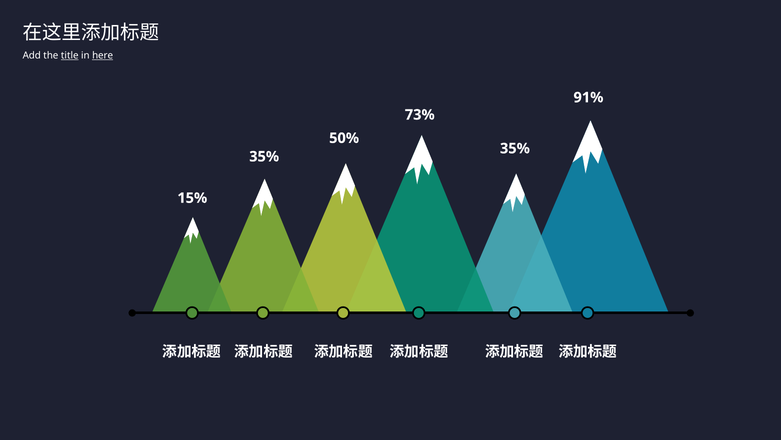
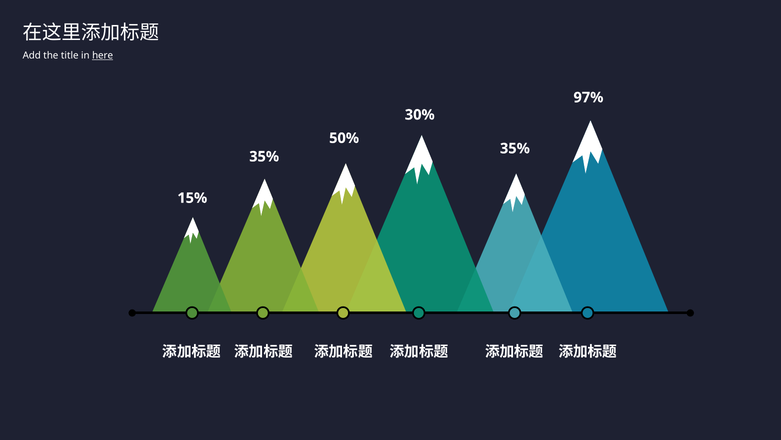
title underline: present -> none
91%: 91% -> 97%
73%: 73% -> 30%
